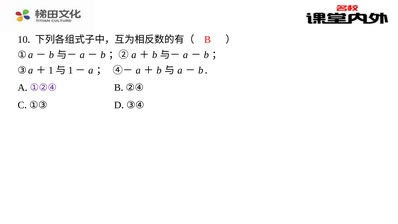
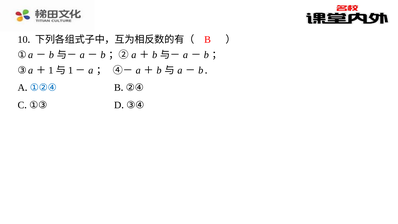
①②④ colour: purple -> blue
